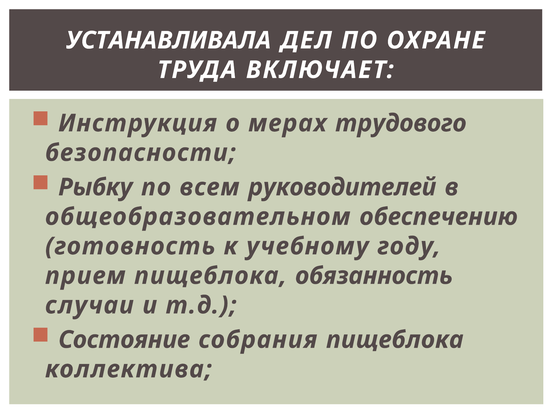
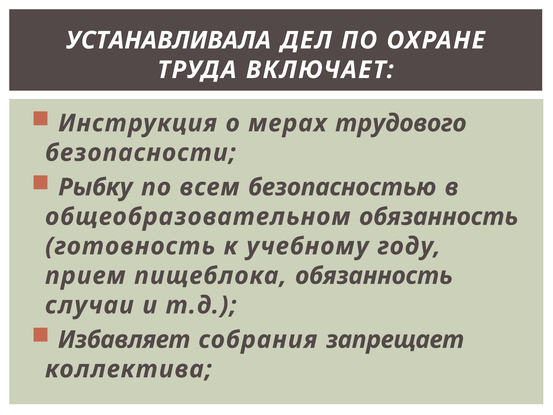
руководителей: руководителей -> безопасностью
общеобразовательном обеспечению: обеспечению -> обязанность
Состояние: Состояние -> Избавляет
собрания пищеблока: пищеблока -> запрещает
